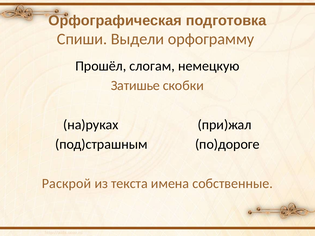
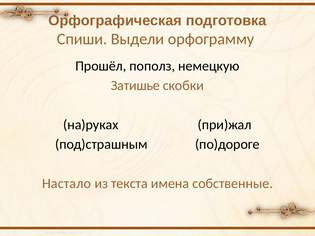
слогам: слогам -> пополз
Раскрой: Раскрой -> Настало
